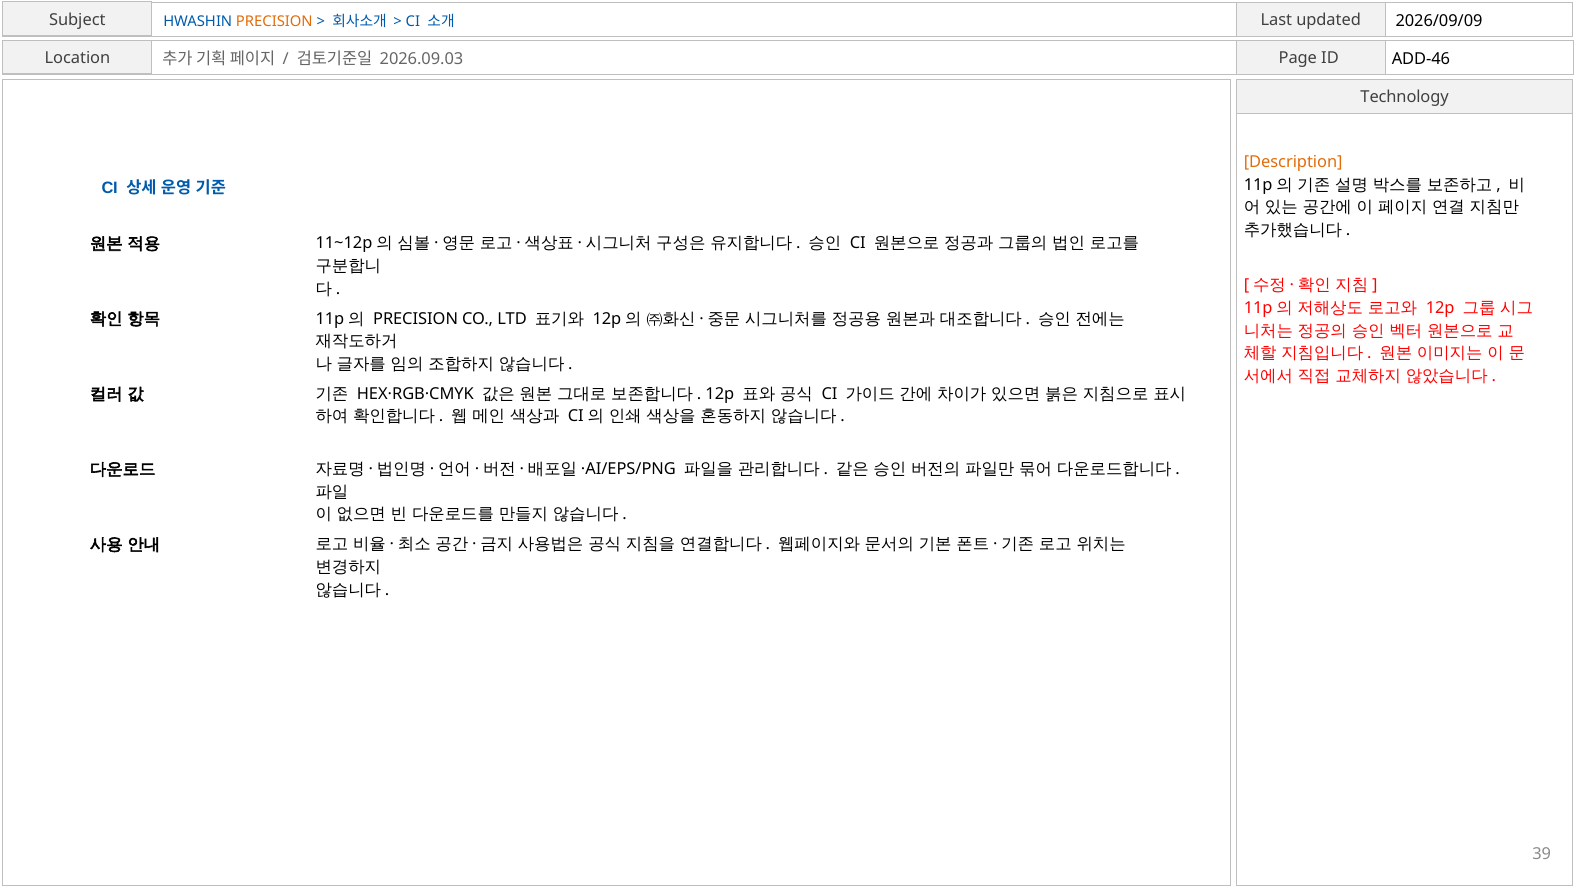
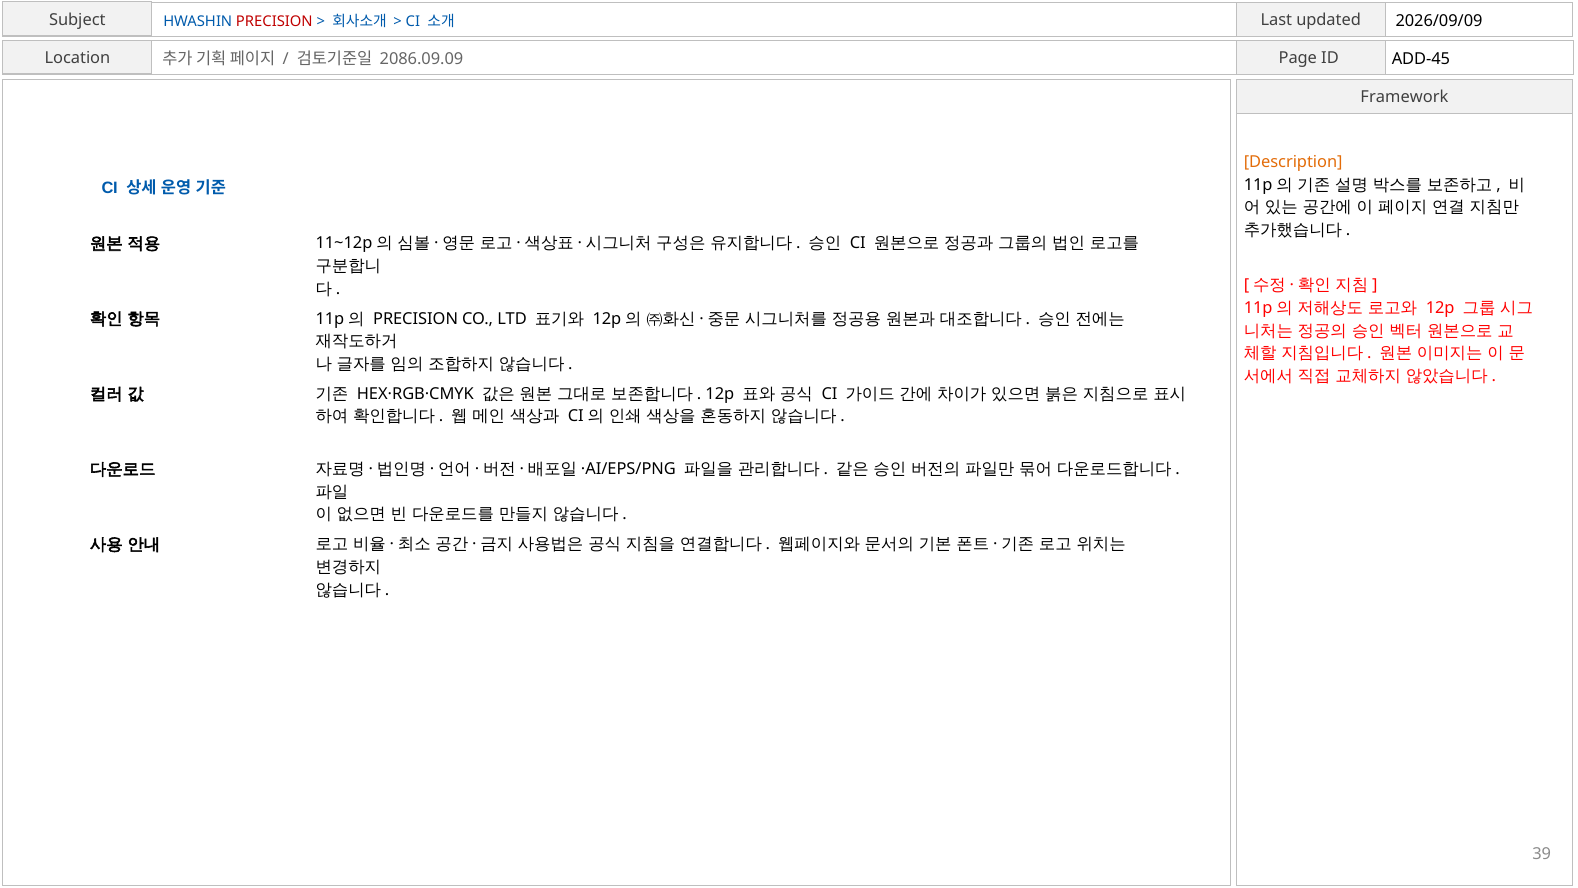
PRECISION at (274, 21) colour: orange -> red
2026.09.03: 2026.09.03 -> 2086.09.09
ADD-46: ADD-46 -> ADD-45
Technology: Technology -> Framework
